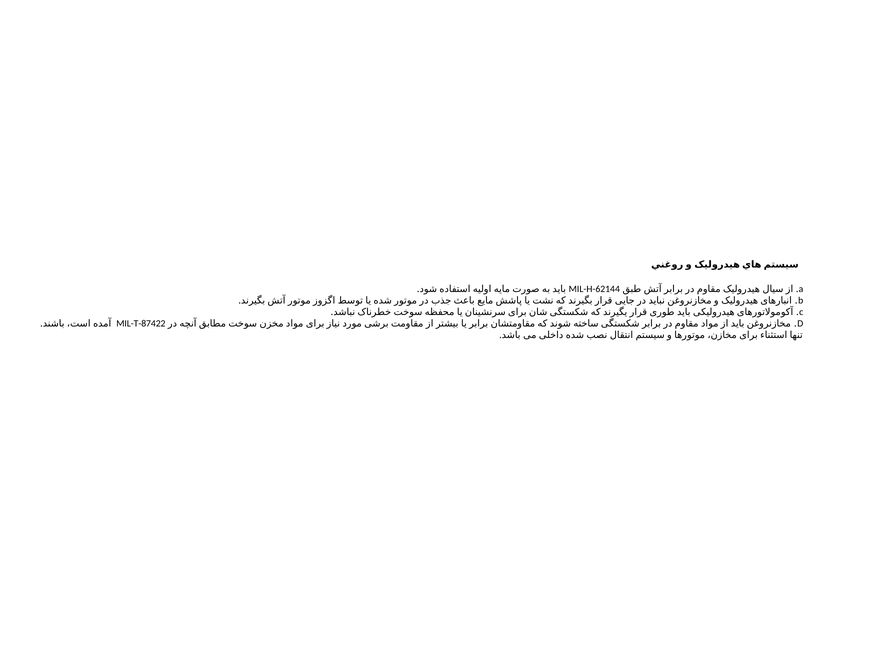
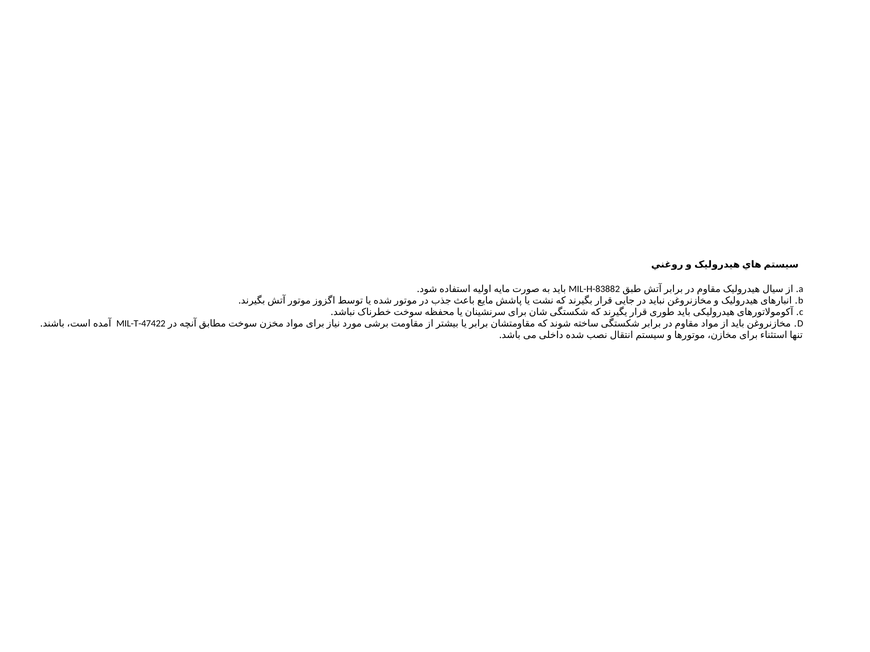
MIL-H-62144: MIL-H-62144 -> MIL-H-83882
MIL-T-87422: MIL-T-87422 -> MIL-T-47422
